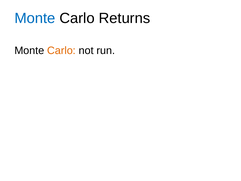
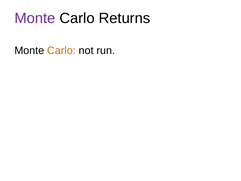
Monte at (35, 18) colour: blue -> purple
